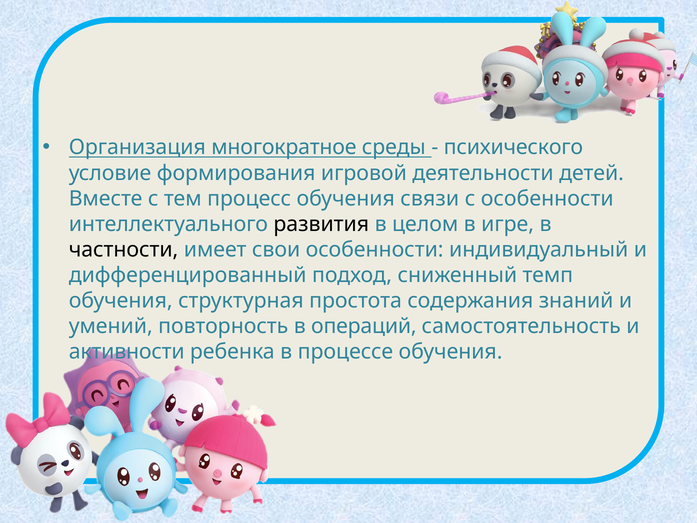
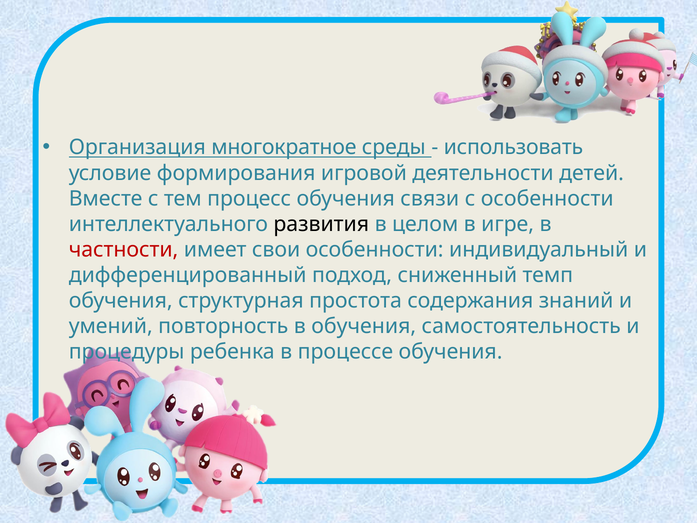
психического: психического -> использовать
частности colour: black -> red
в операций: операций -> обучения
активности: активности -> процедуры
